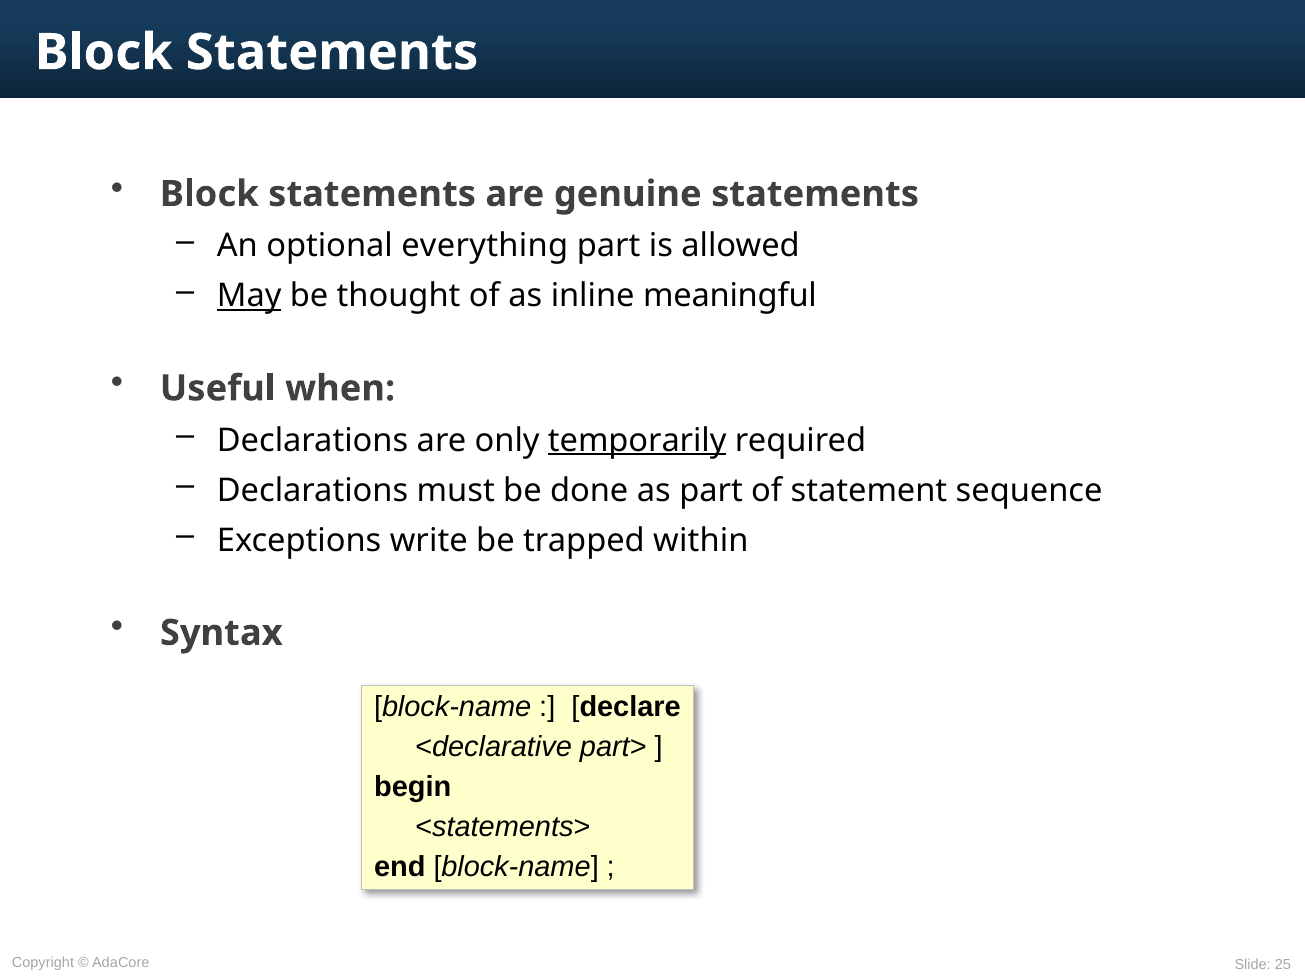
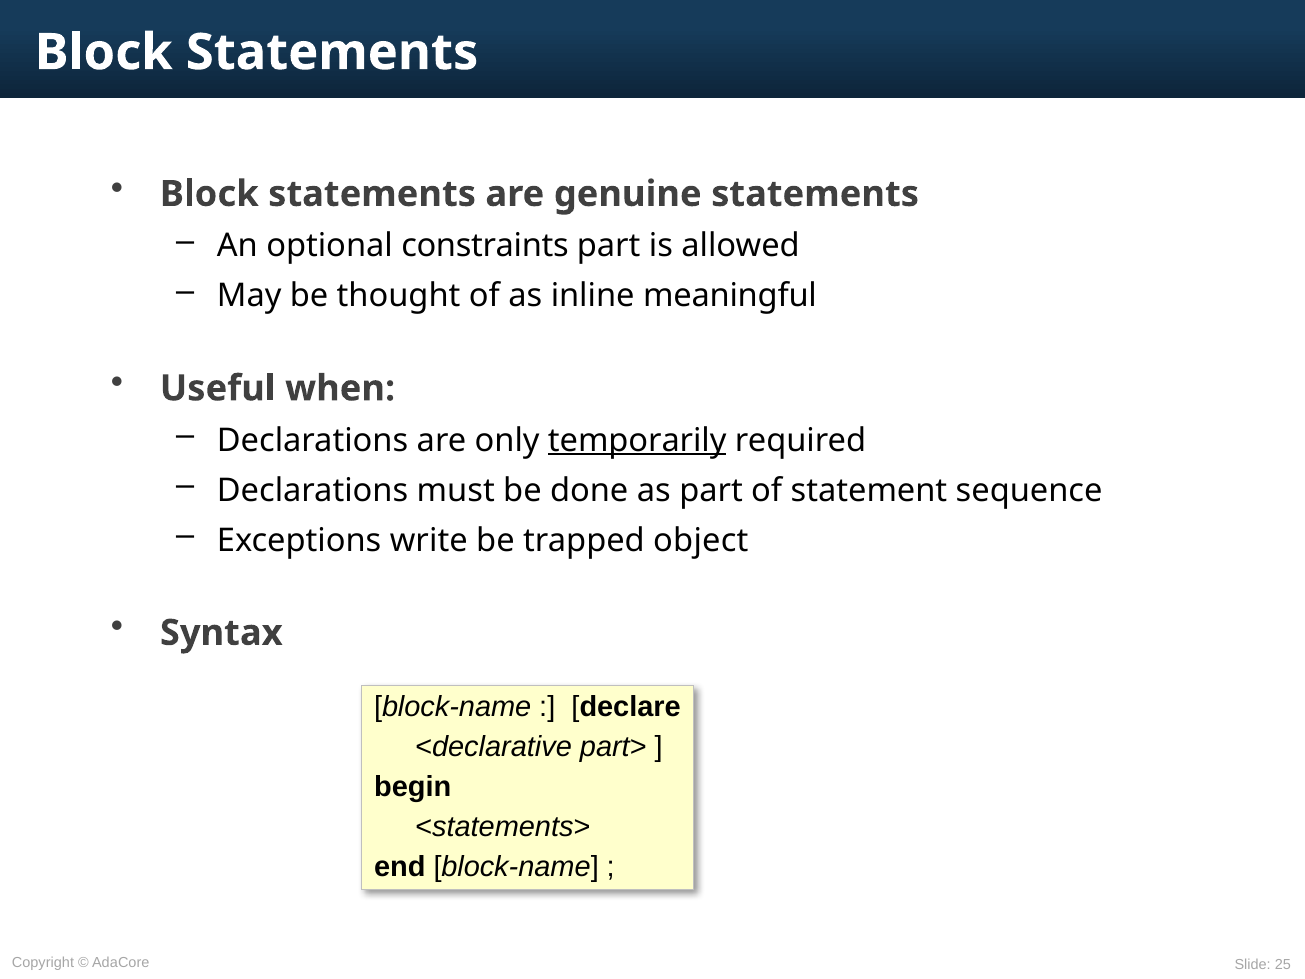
everything: everything -> constraints
May underline: present -> none
within: within -> object
